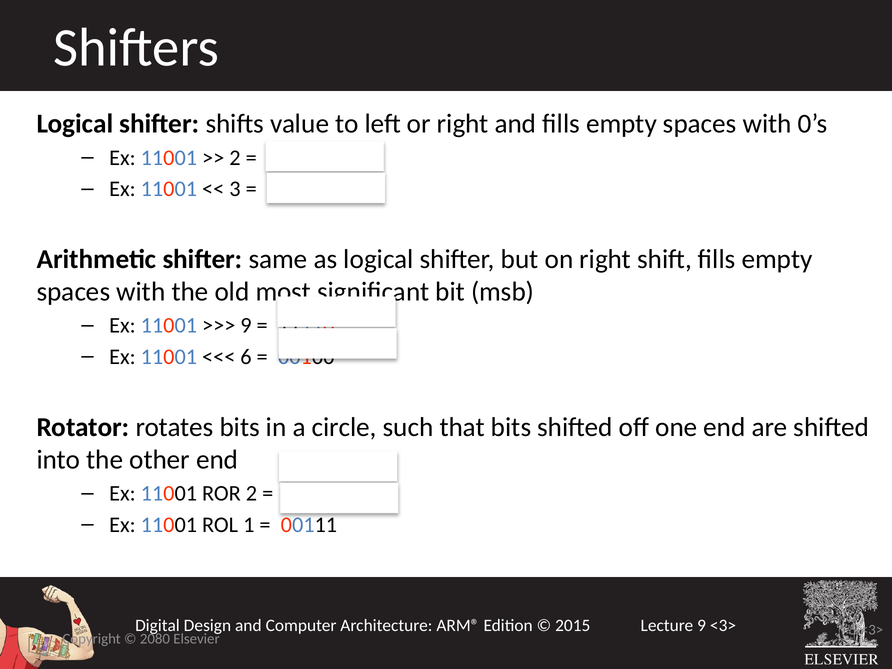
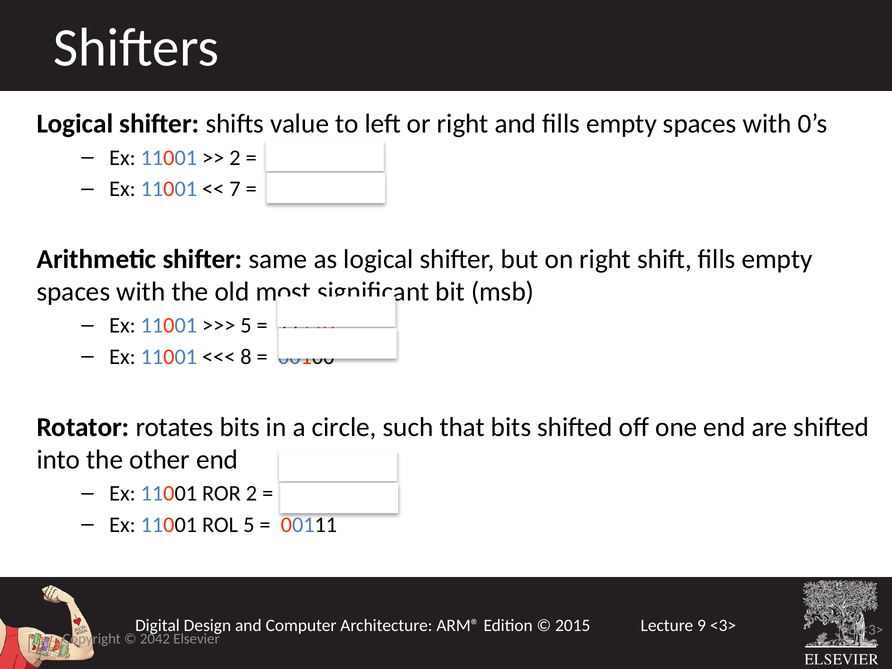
3: 3 -> 7
9 at (246, 326): 9 -> 5
6: 6 -> 8
ROL 1: 1 -> 5
2080: 2080 -> 2042
